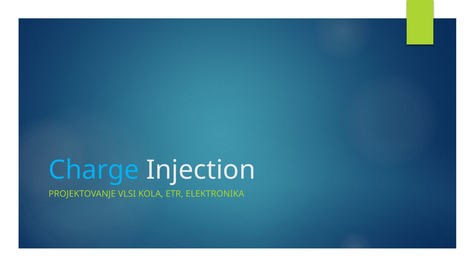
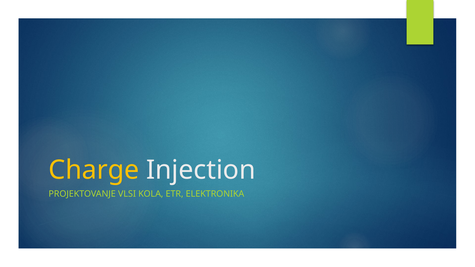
Charge colour: light blue -> yellow
